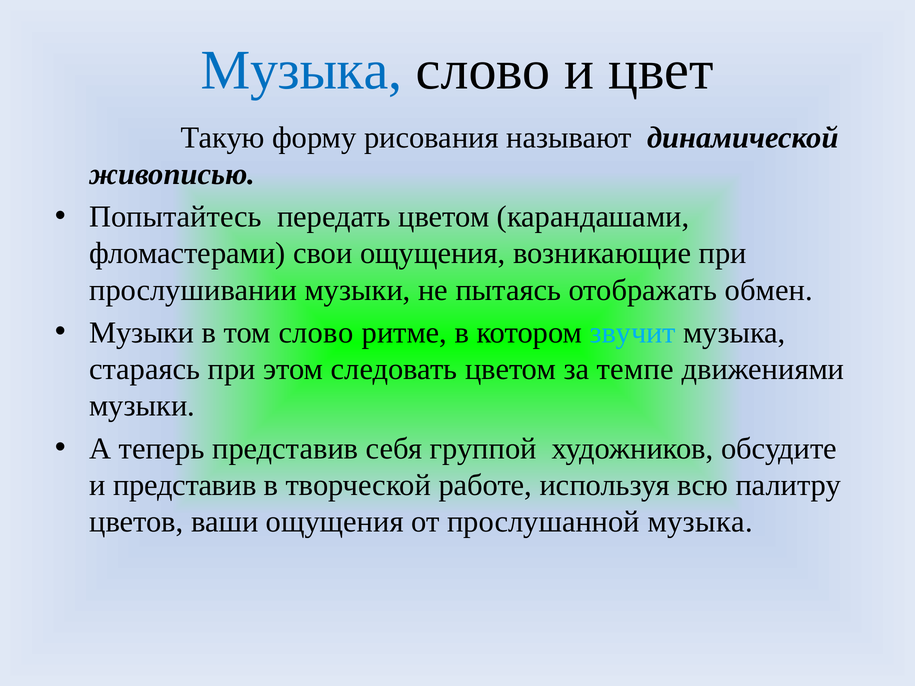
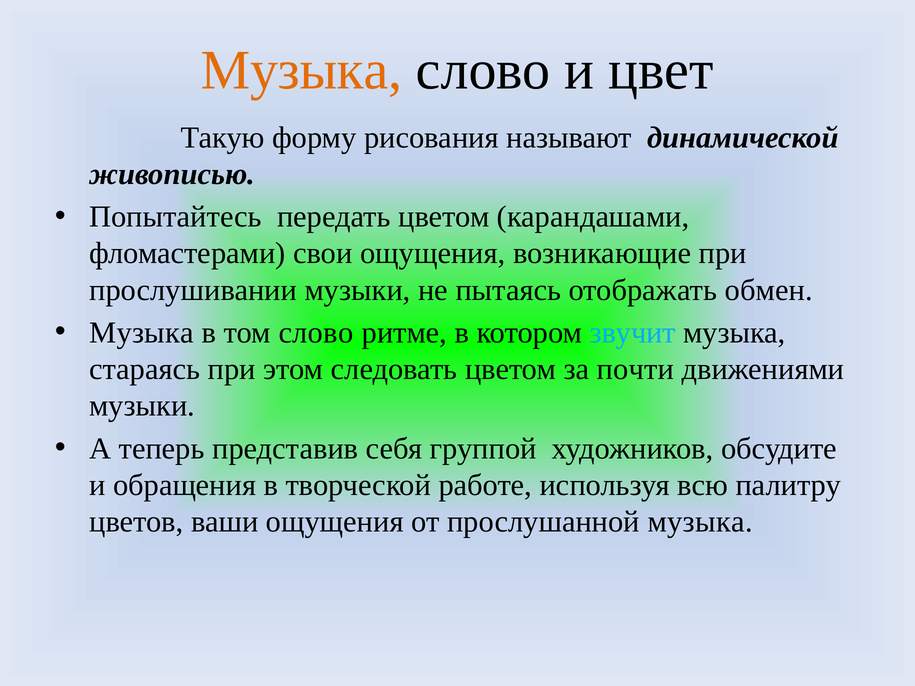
Музыка at (302, 70) colour: blue -> orange
Музыки at (142, 333): Музыки -> Музыка
темпе: темпе -> почти
и представив: представив -> обращения
